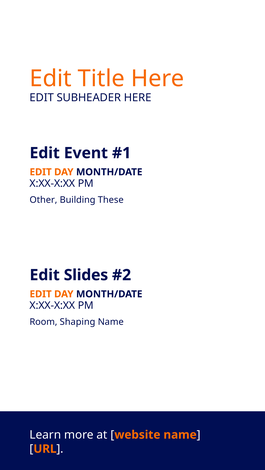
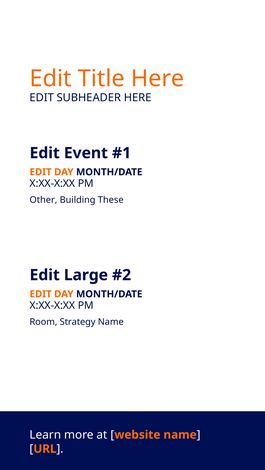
Slides: Slides -> Large
Shaping: Shaping -> Strategy
